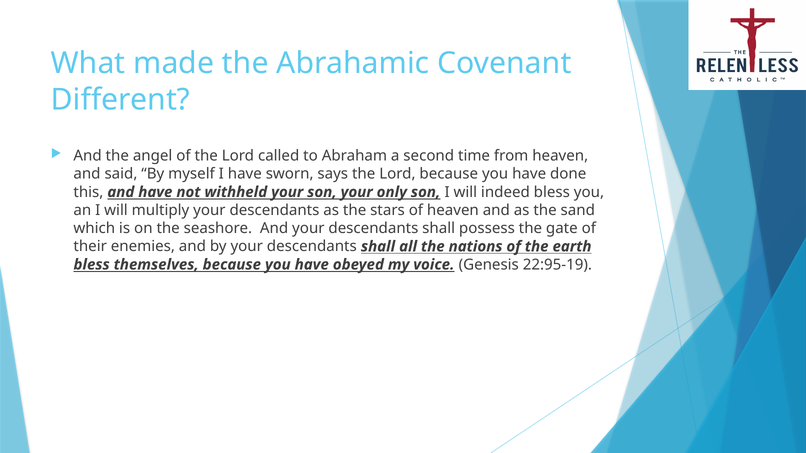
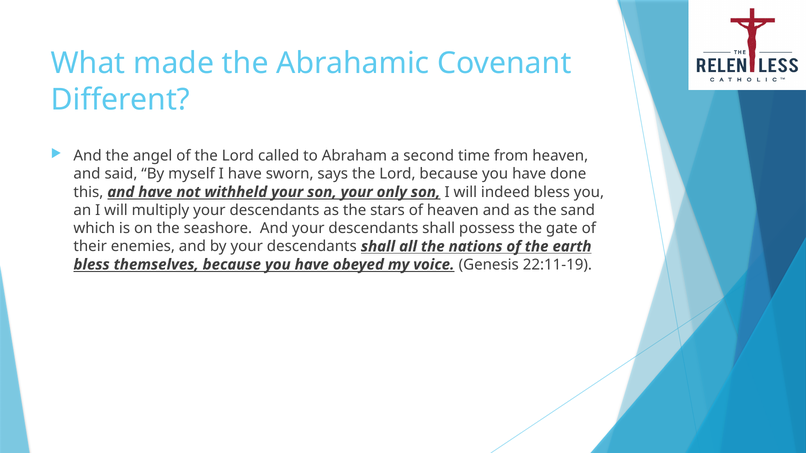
22:95-19: 22:95-19 -> 22:11-19
